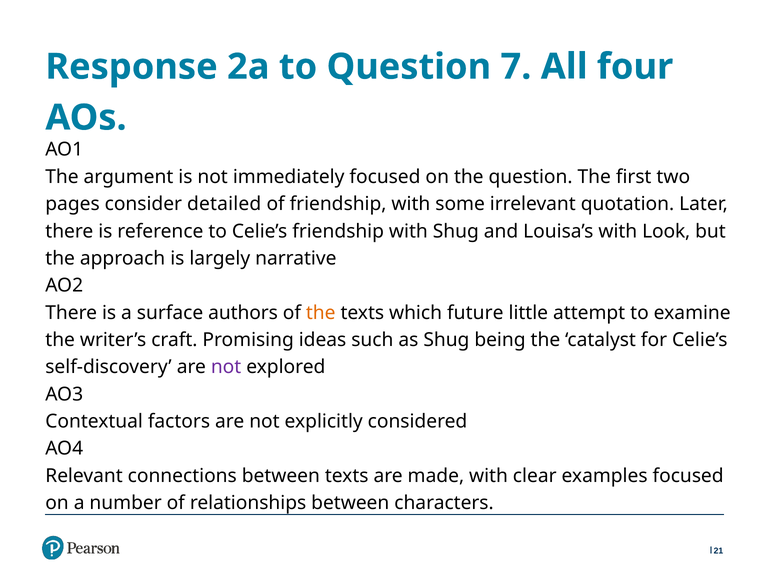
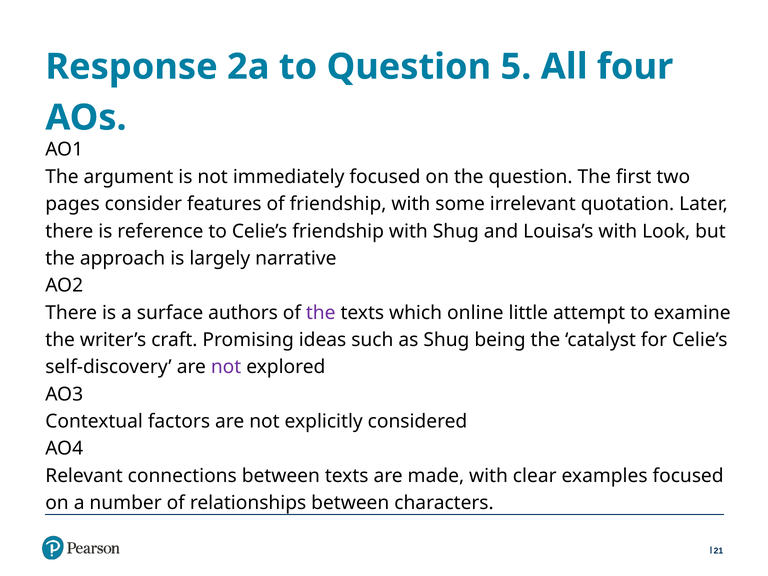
7: 7 -> 5
detailed: detailed -> features
the at (321, 313) colour: orange -> purple
future: future -> online
